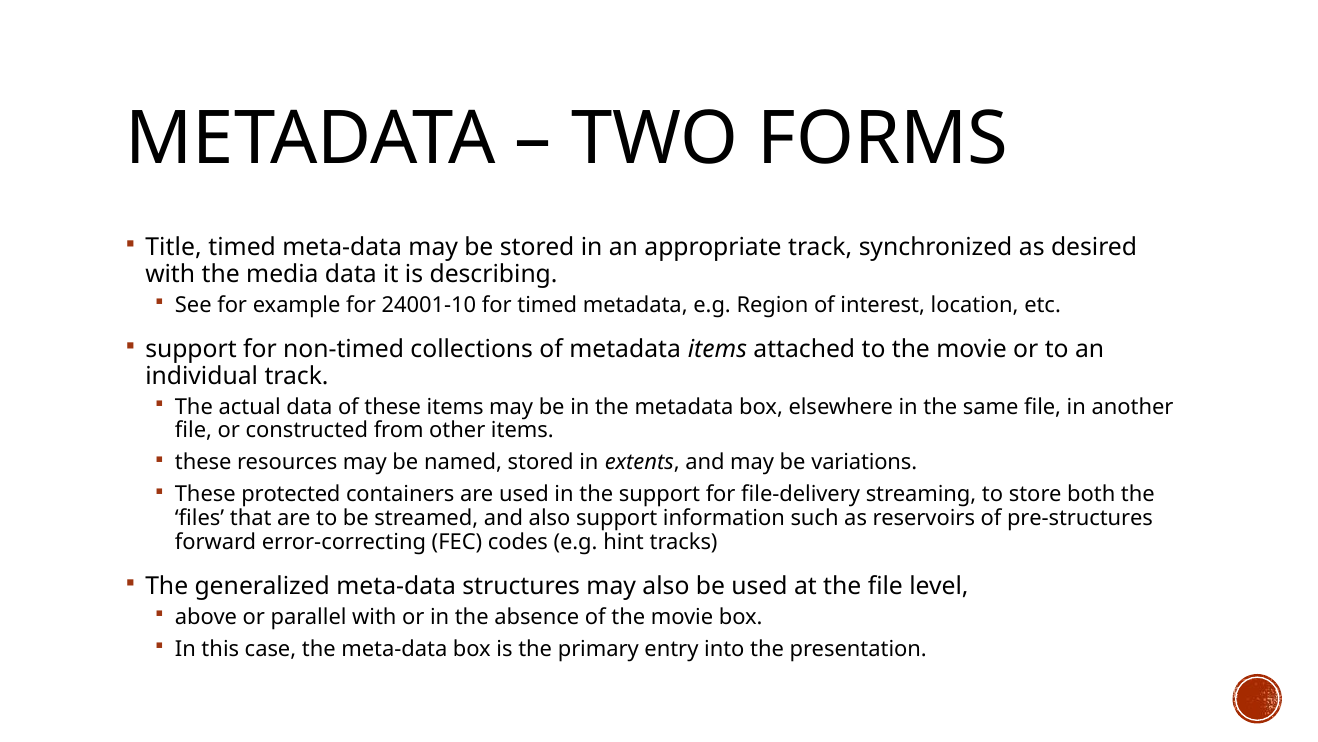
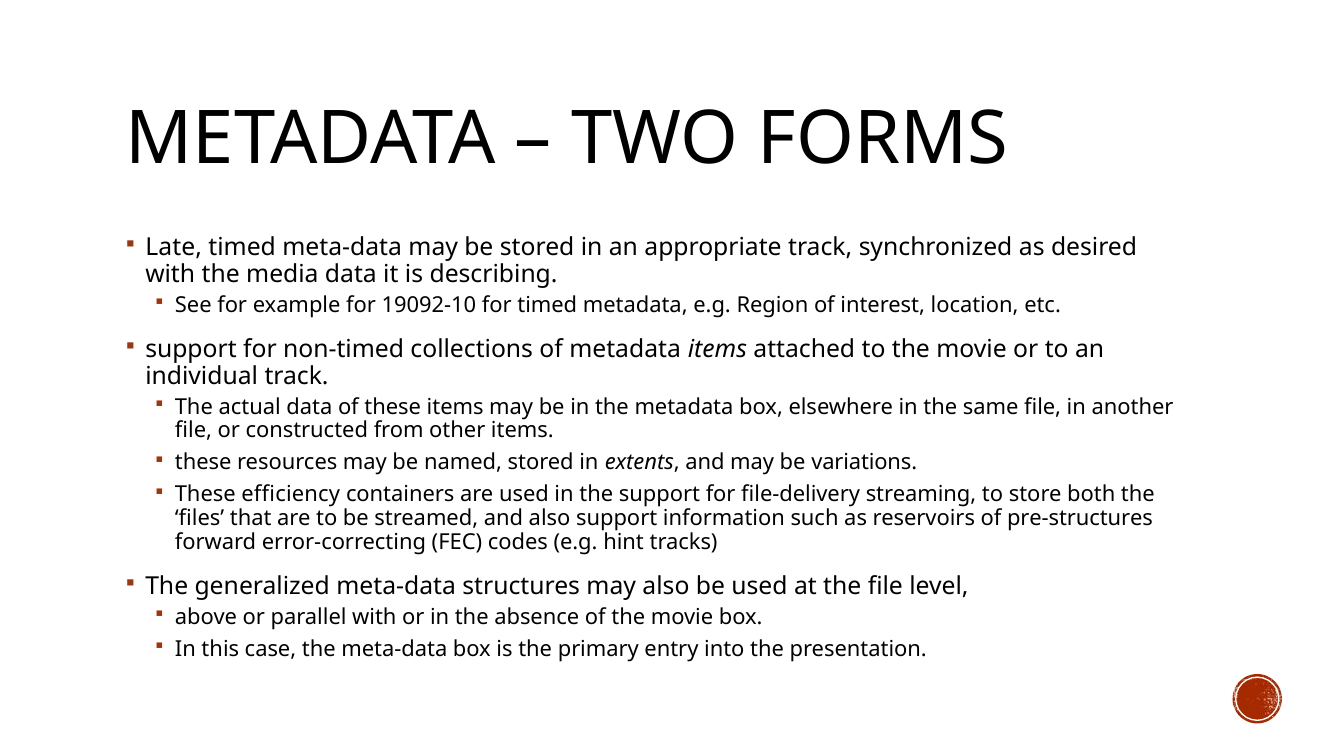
Title: Title -> Late
24001-10: 24001-10 -> 19092-10
protected: protected -> efficiency
